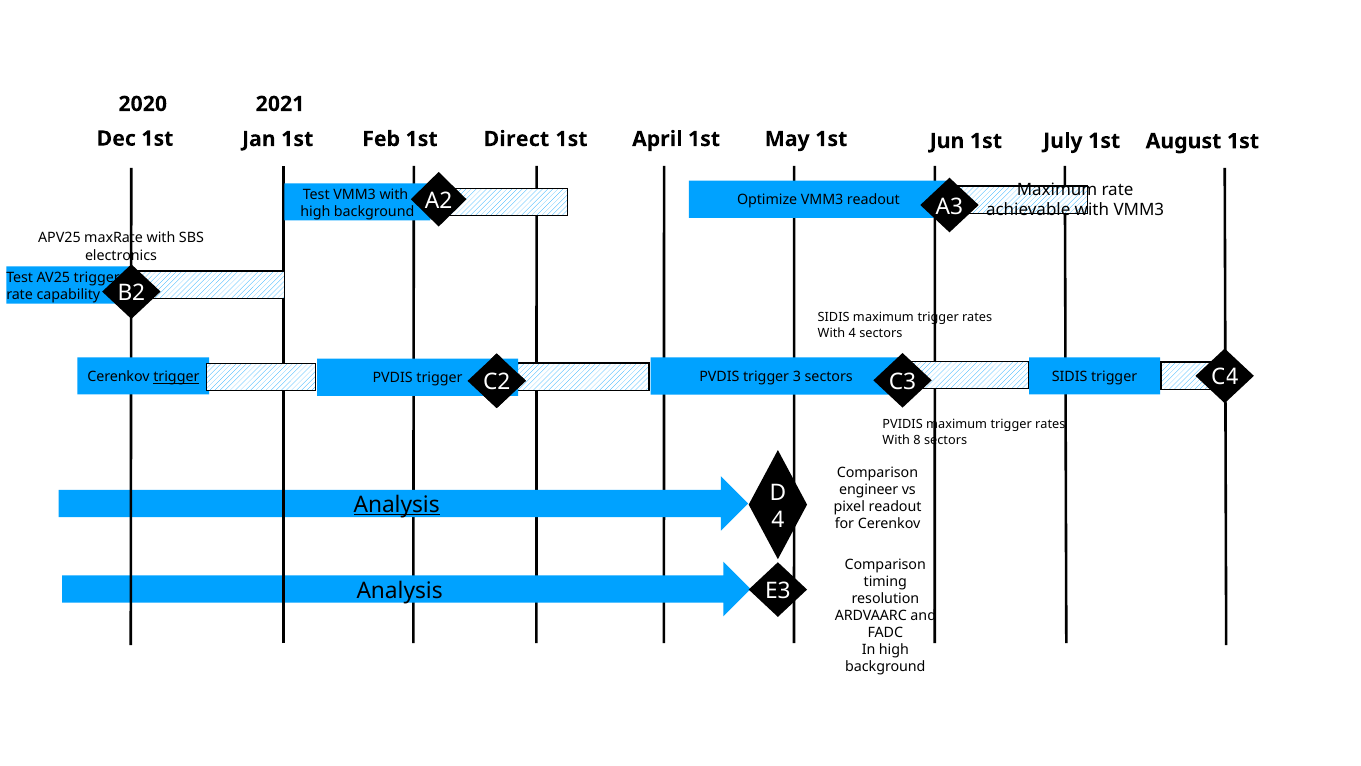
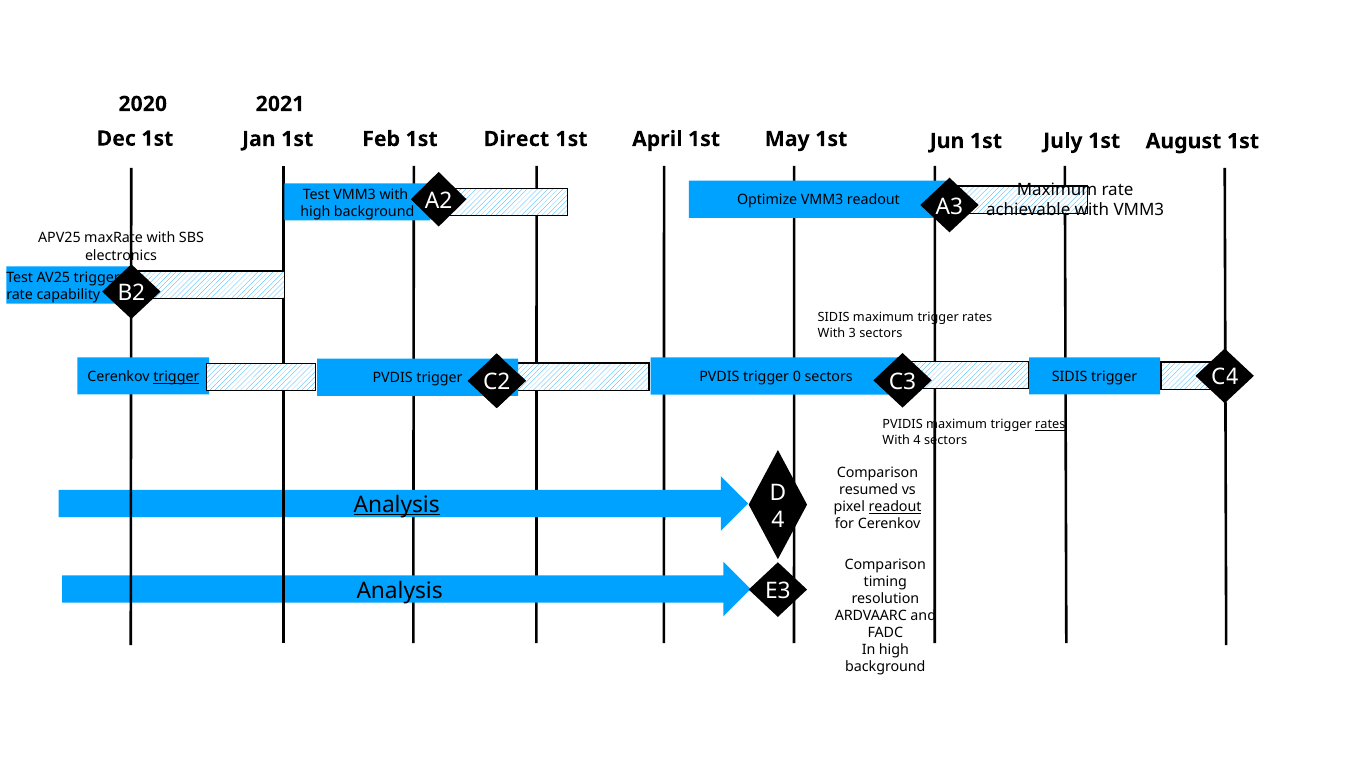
With 4: 4 -> 3
3: 3 -> 0
rates at (1050, 424) underline: none -> present
With 8: 8 -> 4
engineer: engineer -> resumed
readout at (895, 507) underline: none -> present
